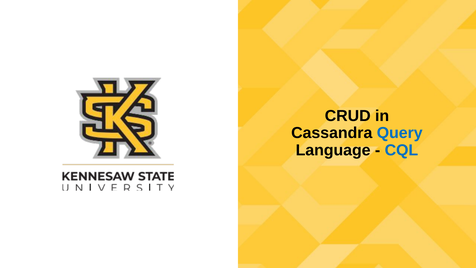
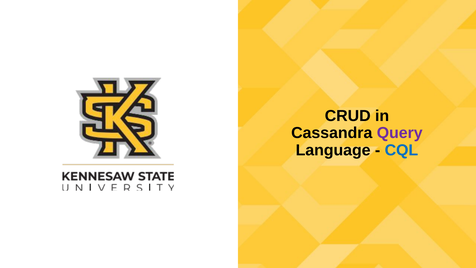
Query colour: blue -> purple
